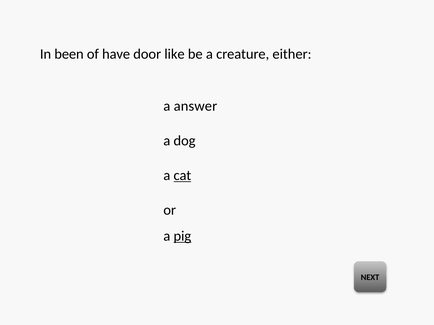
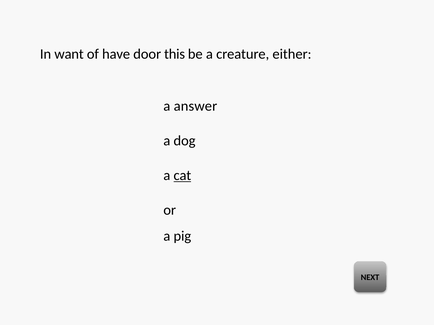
been: been -> want
like: like -> this
pig underline: present -> none
